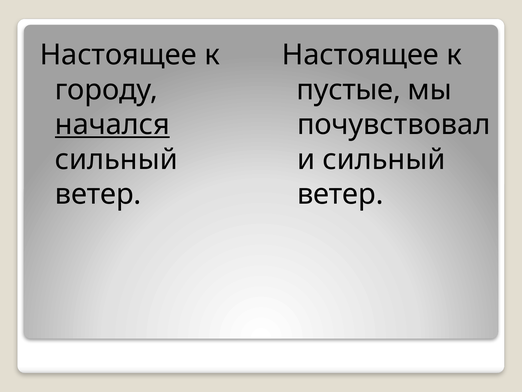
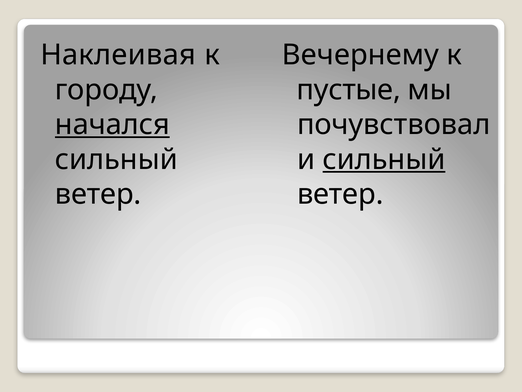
Настоящее at (118, 55): Настоящее -> Наклеивая
Настоящее at (360, 55): Настоящее -> Вечернему
сильный at (384, 159) underline: none -> present
